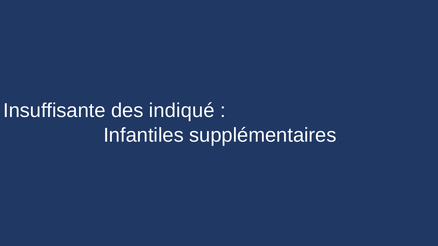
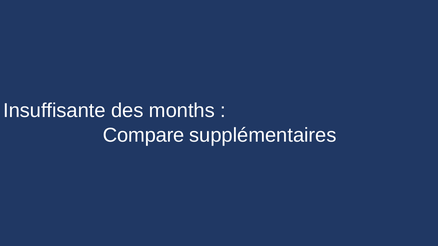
indiqué: indiqué -> months
Infantiles: Infantiles -> Compare
